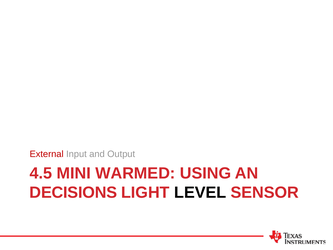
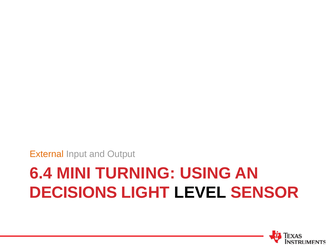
External colour: red -> orange
4.5: 4.5 -> 6.4
WARMED: WARMED -> TURNING
